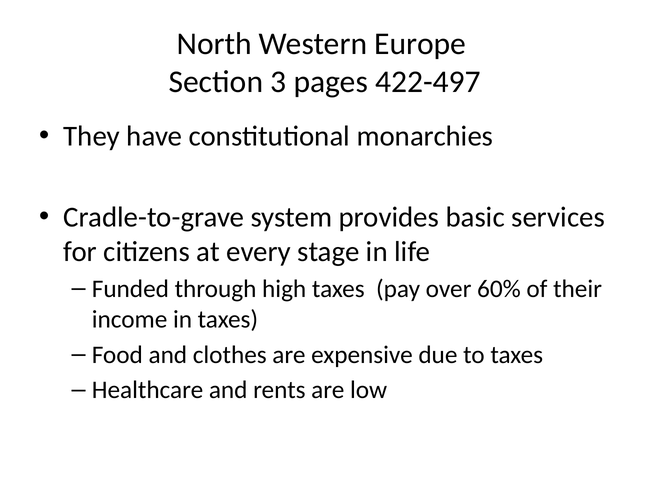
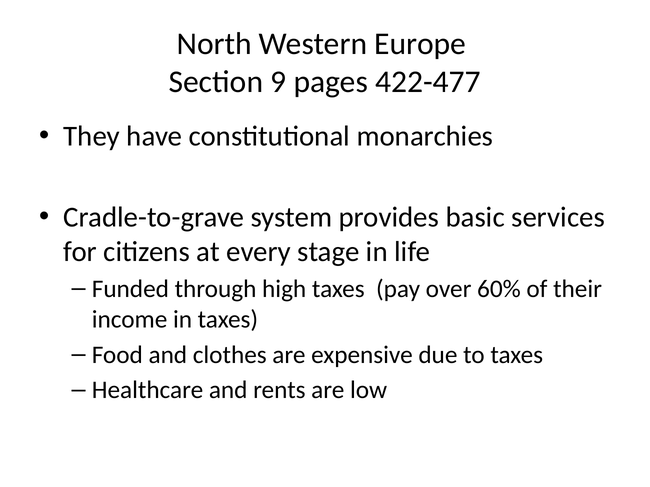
3: 3 -> 9
422-497: 422-497 -> 422-477
